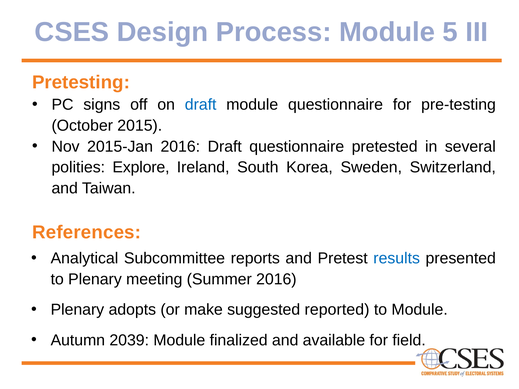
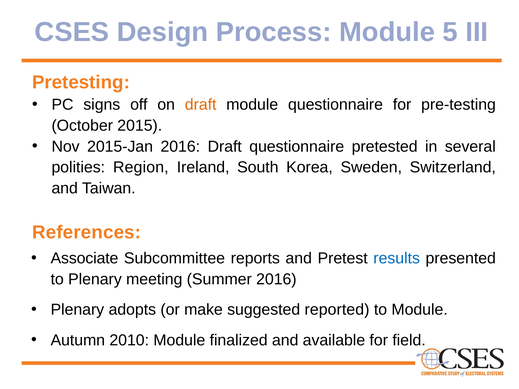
draft at (201, 105) colour: blue -> orange
Explore: Explore -> Region
Analytical: Analytical -> Associate
2039: 2039 -> 2010
